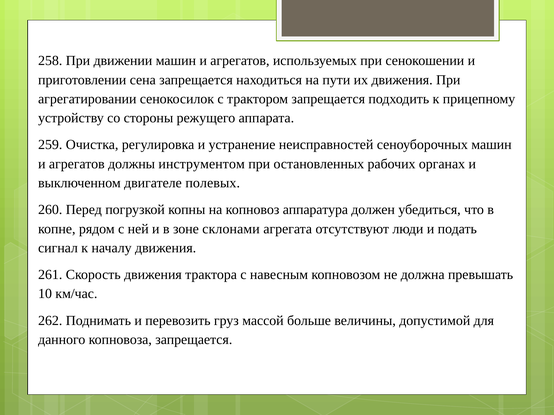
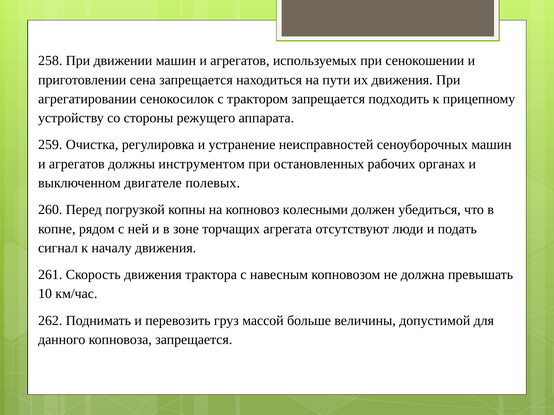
аппаратура: аппаратура -> колесными
склонами: склонами -> торчащих
